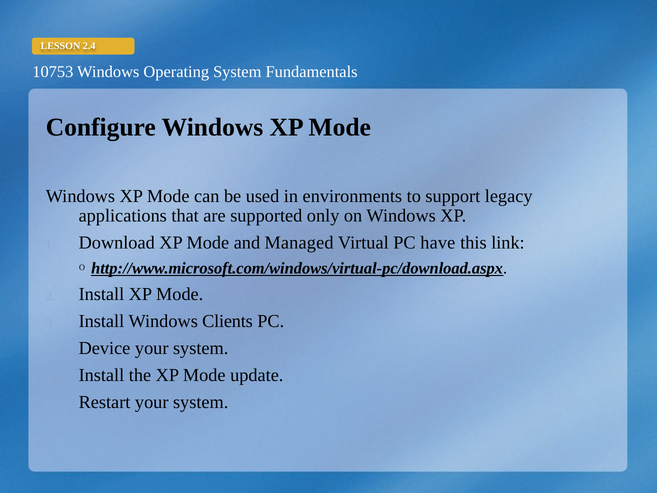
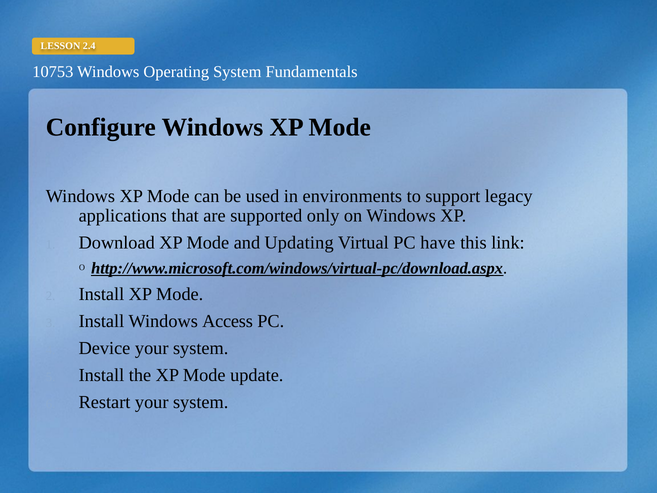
Managed: Managed -> Updating
Clients: Clients -> Access
